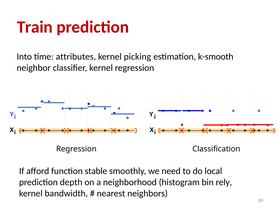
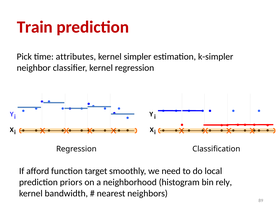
Into: Into -> Pick
picking: picking -> simpler
k-smooth: k-smooth -> k-simpler
stable: stable -> target
depth: depth -> priors
